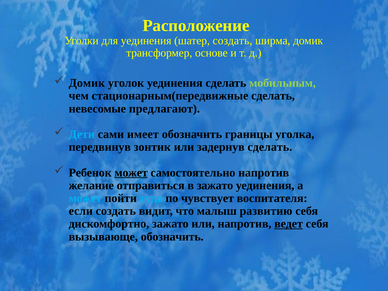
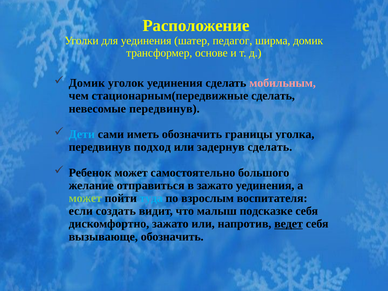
шатер создать: создать -> педагог
мобильным colour: light green -> pink
невесомые предлагают: предлагают -> передвинув
имеет: имеет -> иметь
зонтик: зонтик -> подход
может at (131, 173) underline: present -> none
самостоятельно напротив: напротив -> большого
может at (85, 198) colour: light blue -> light green
чувствует: чувствует -> взрослым
развитию: развитию -> подсказке
